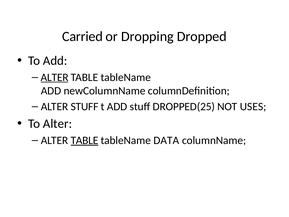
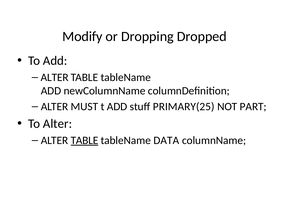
Carried: Carried -> Modify
ALTER at (55, 77) underline: present -> none
ALTER STUFF: STUFF -> MUST
DROPPED(25: DROPPED(25 -> PRIMARY(25
USES: USES -> PART
